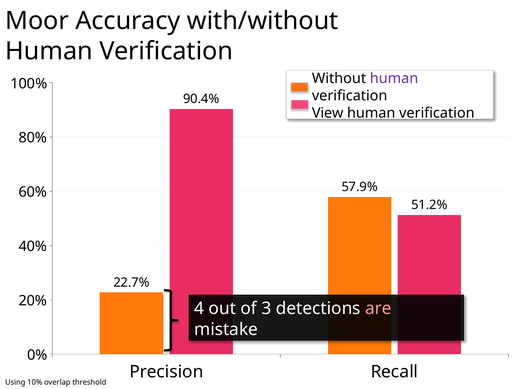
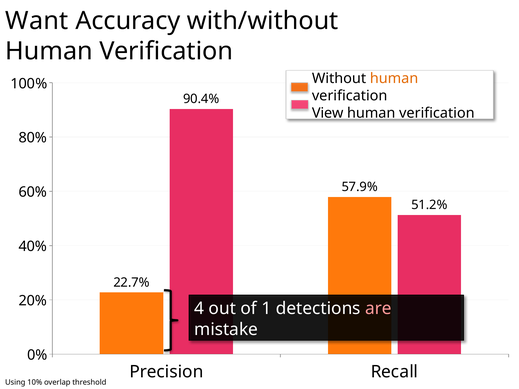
Moor: Moor -> Want
human at (394, 78) colour: purple -> orange
3: 3 -> 1
